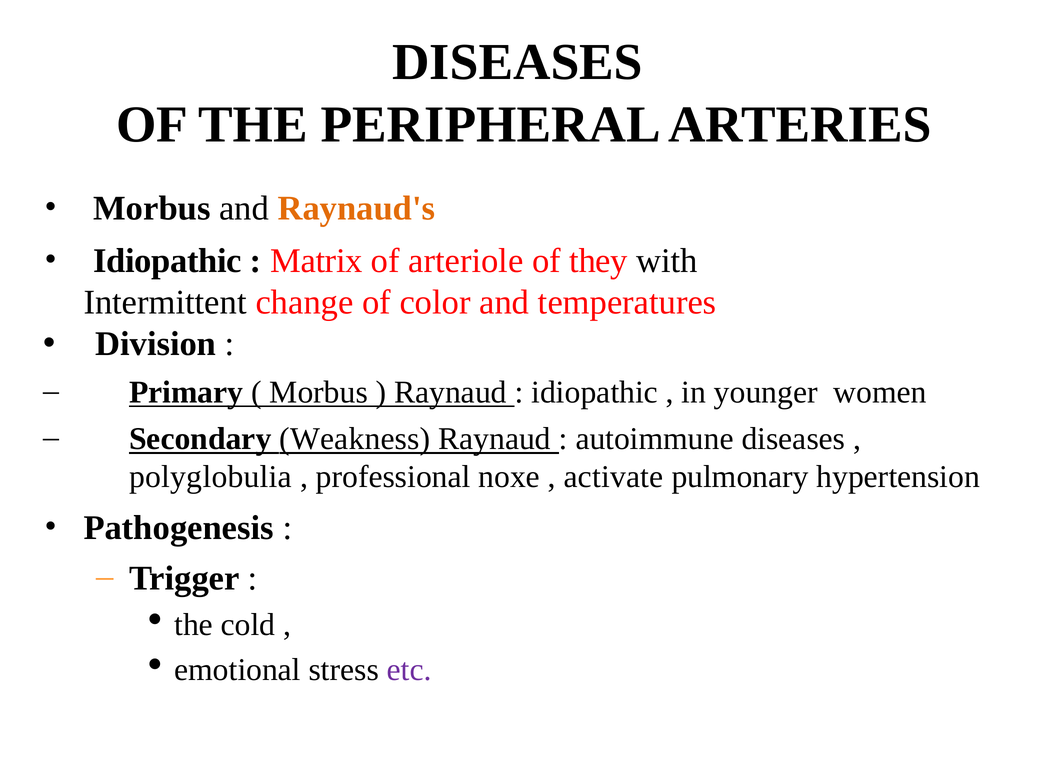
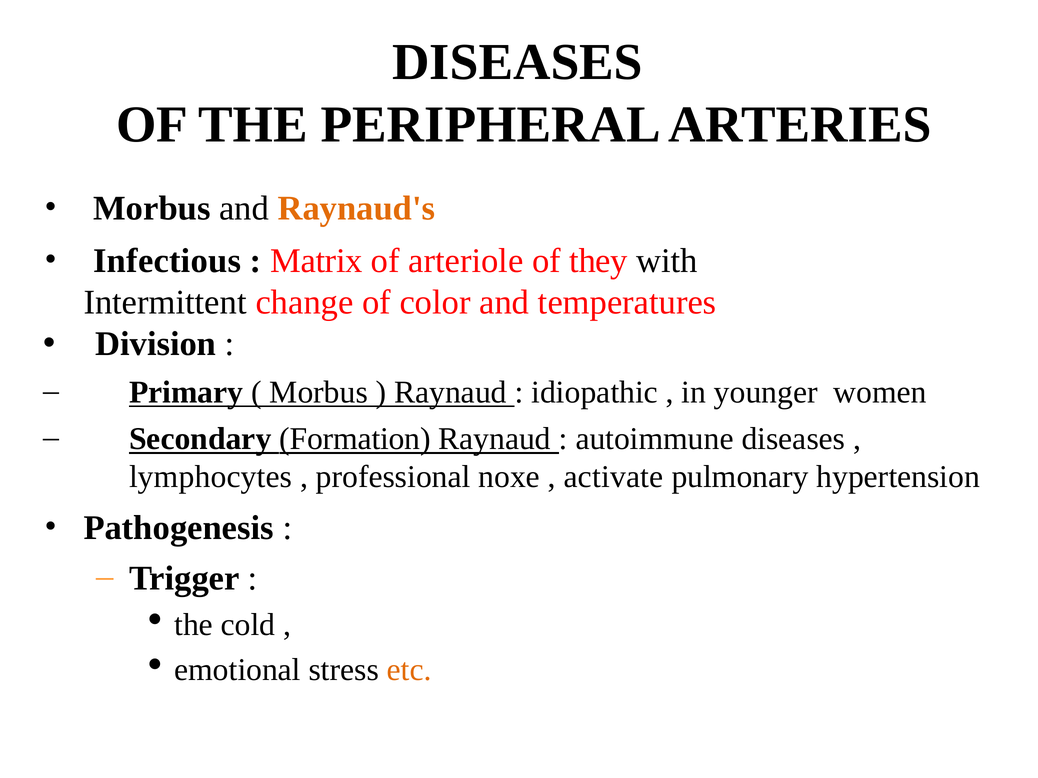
Idiopathic at (167, 261): Idiopathic -> Infectious
Weakness: Weakness -> Formation
polyglobulia: polyglobulia -> lymphocytes
etc colour: purple -> orange
